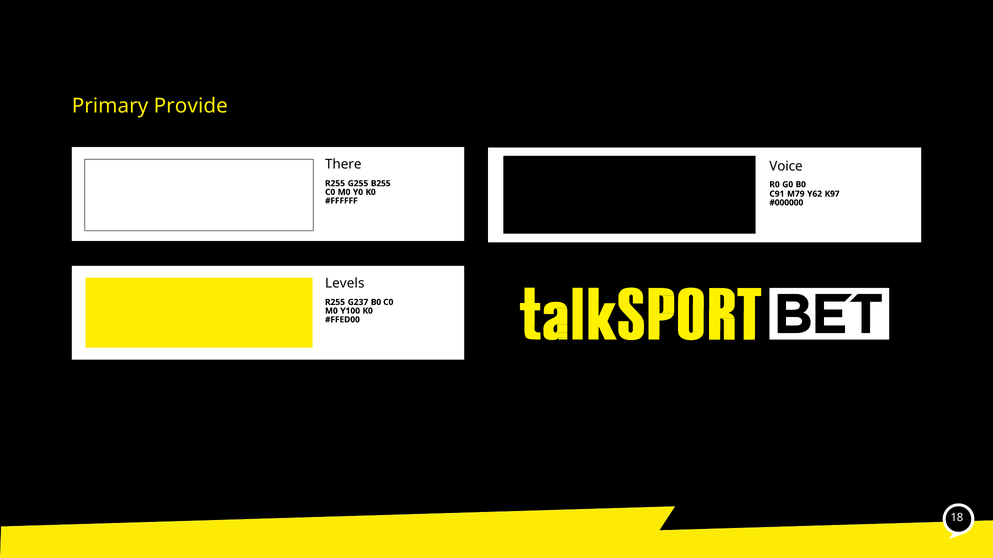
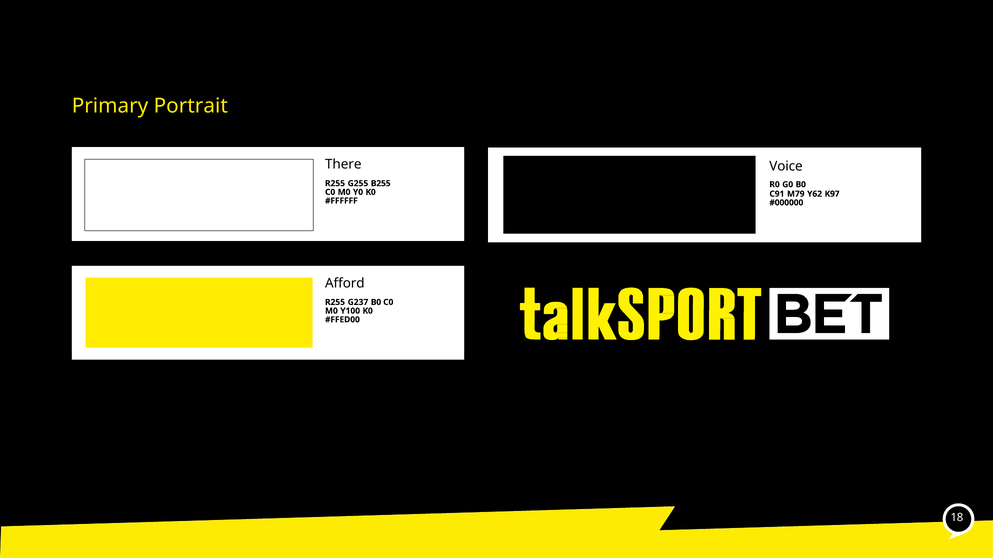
Provide: Provide -> Portrait
Levels: Levels -> Afford
